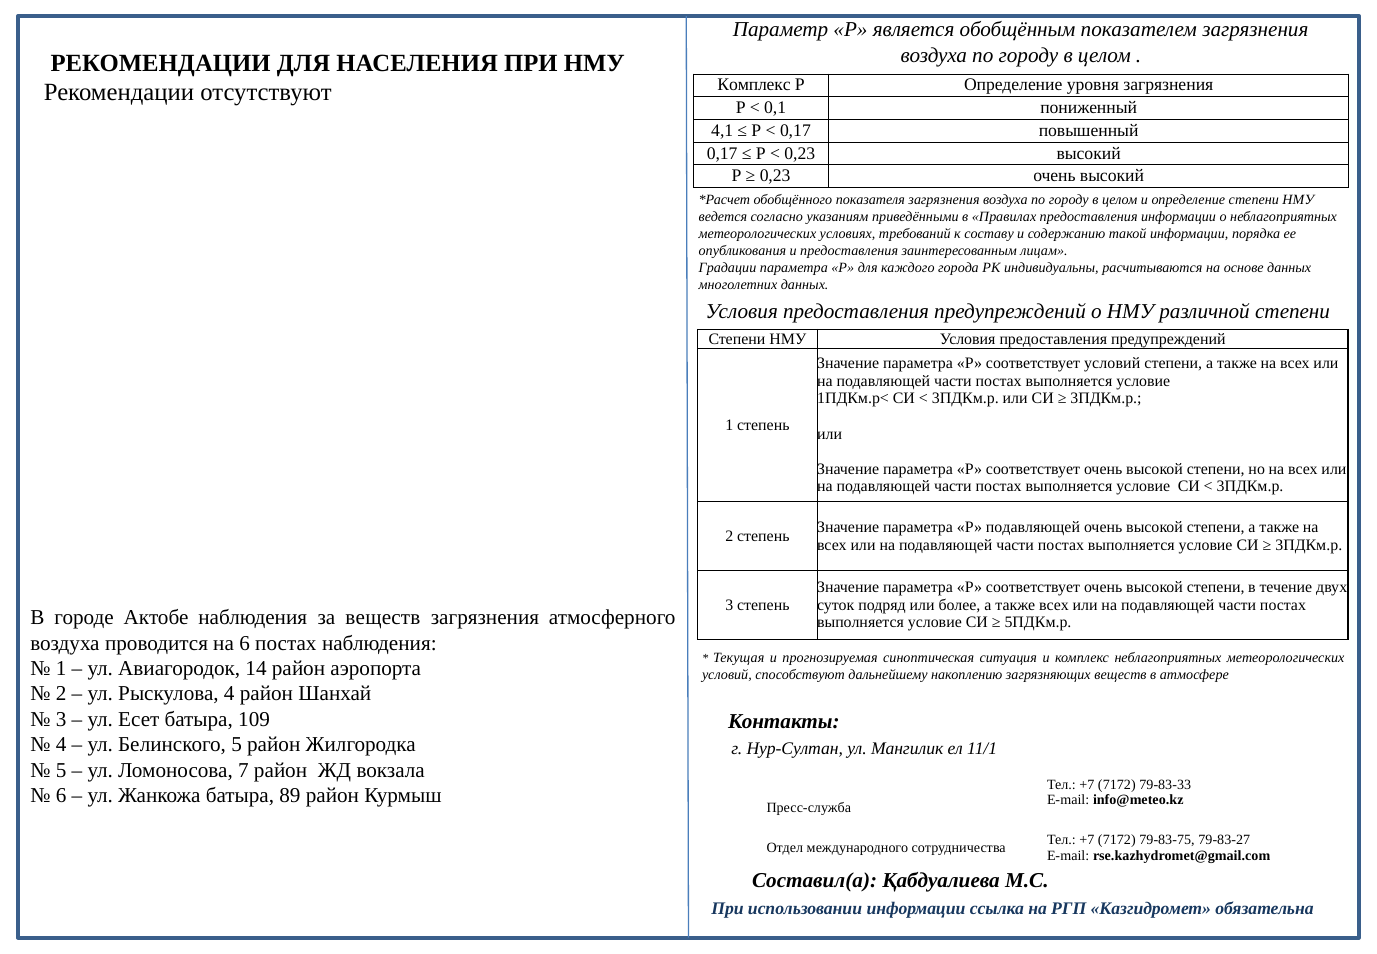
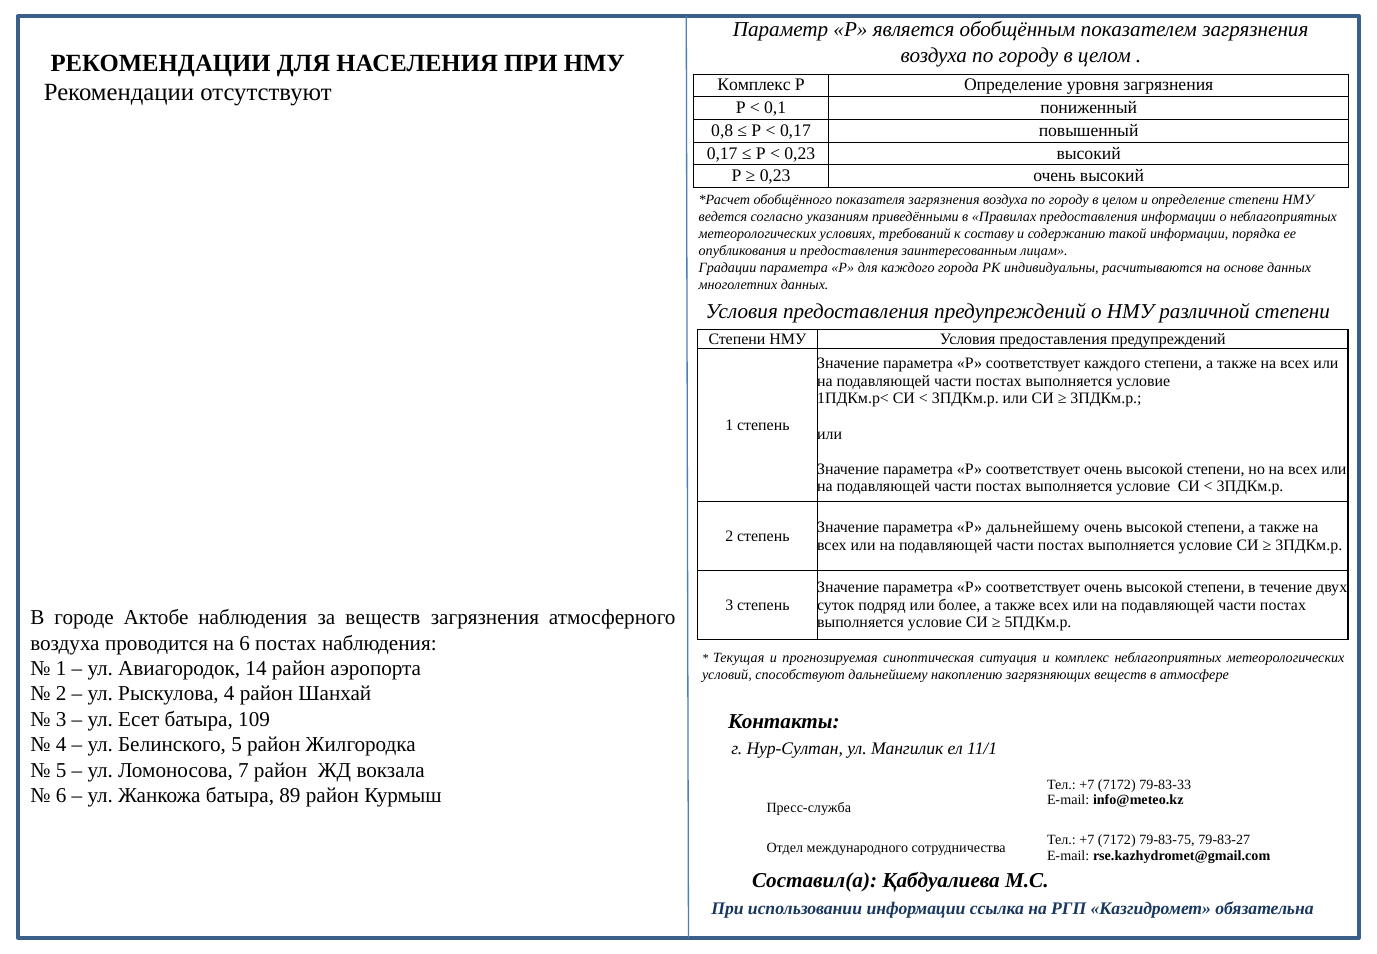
4,1: 4,1 -> 0,8
соответствует условий: условий -> каждого
Р подавляющей: подавляющей -> дальнейшему
